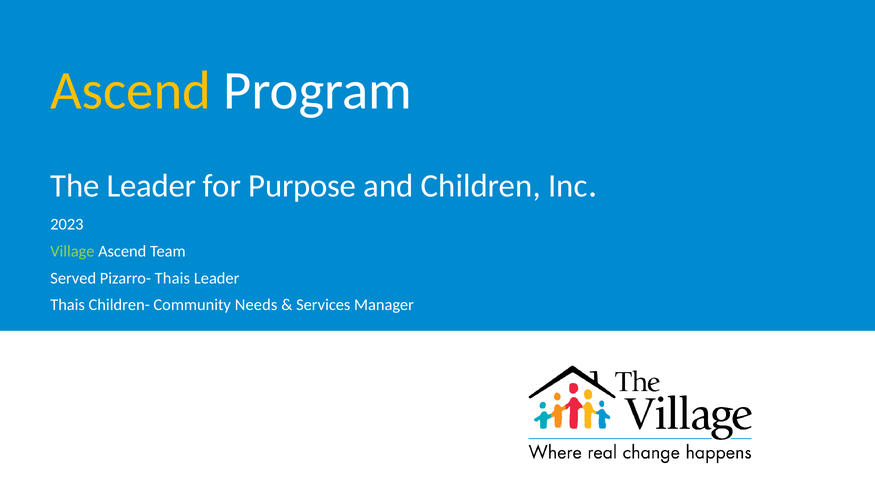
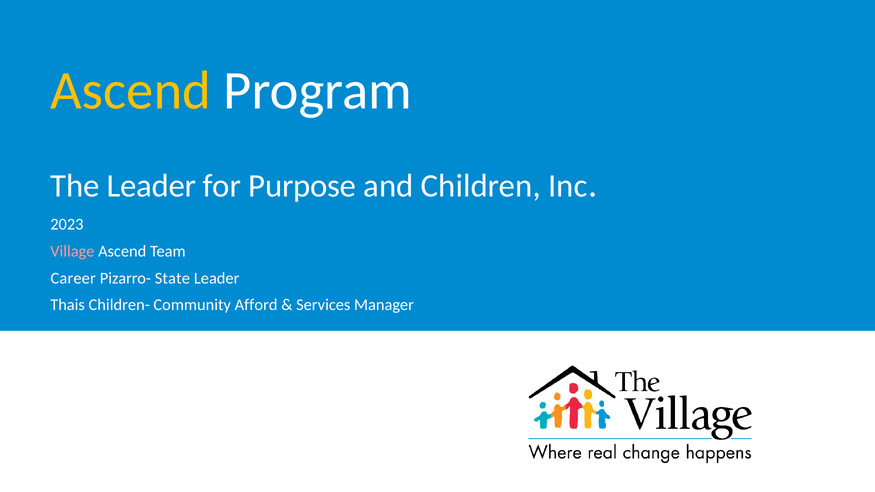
Village colour: light green -> pink
Served: Served -> Career
Pizarro- Thais: Thais -> State
Needs: Needs -> Afford
